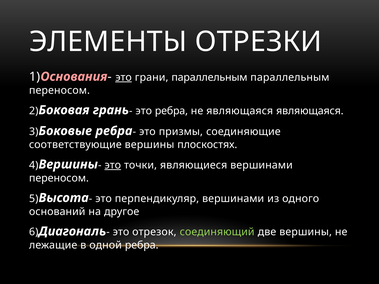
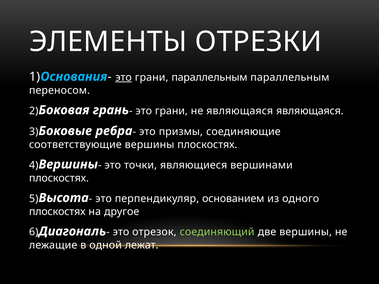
Основания colour: pink -> light blue
грань- это ребра: ребра -> грани
это at (113, 165) underline: present -> none
переносом at (59, 178): переносом -> плоскостях
перпендикуляр вершинами: вершинами -> основанием
оснований at (57, 212): оснований -> плоскостях
одной ребра: ребра -> лежат
